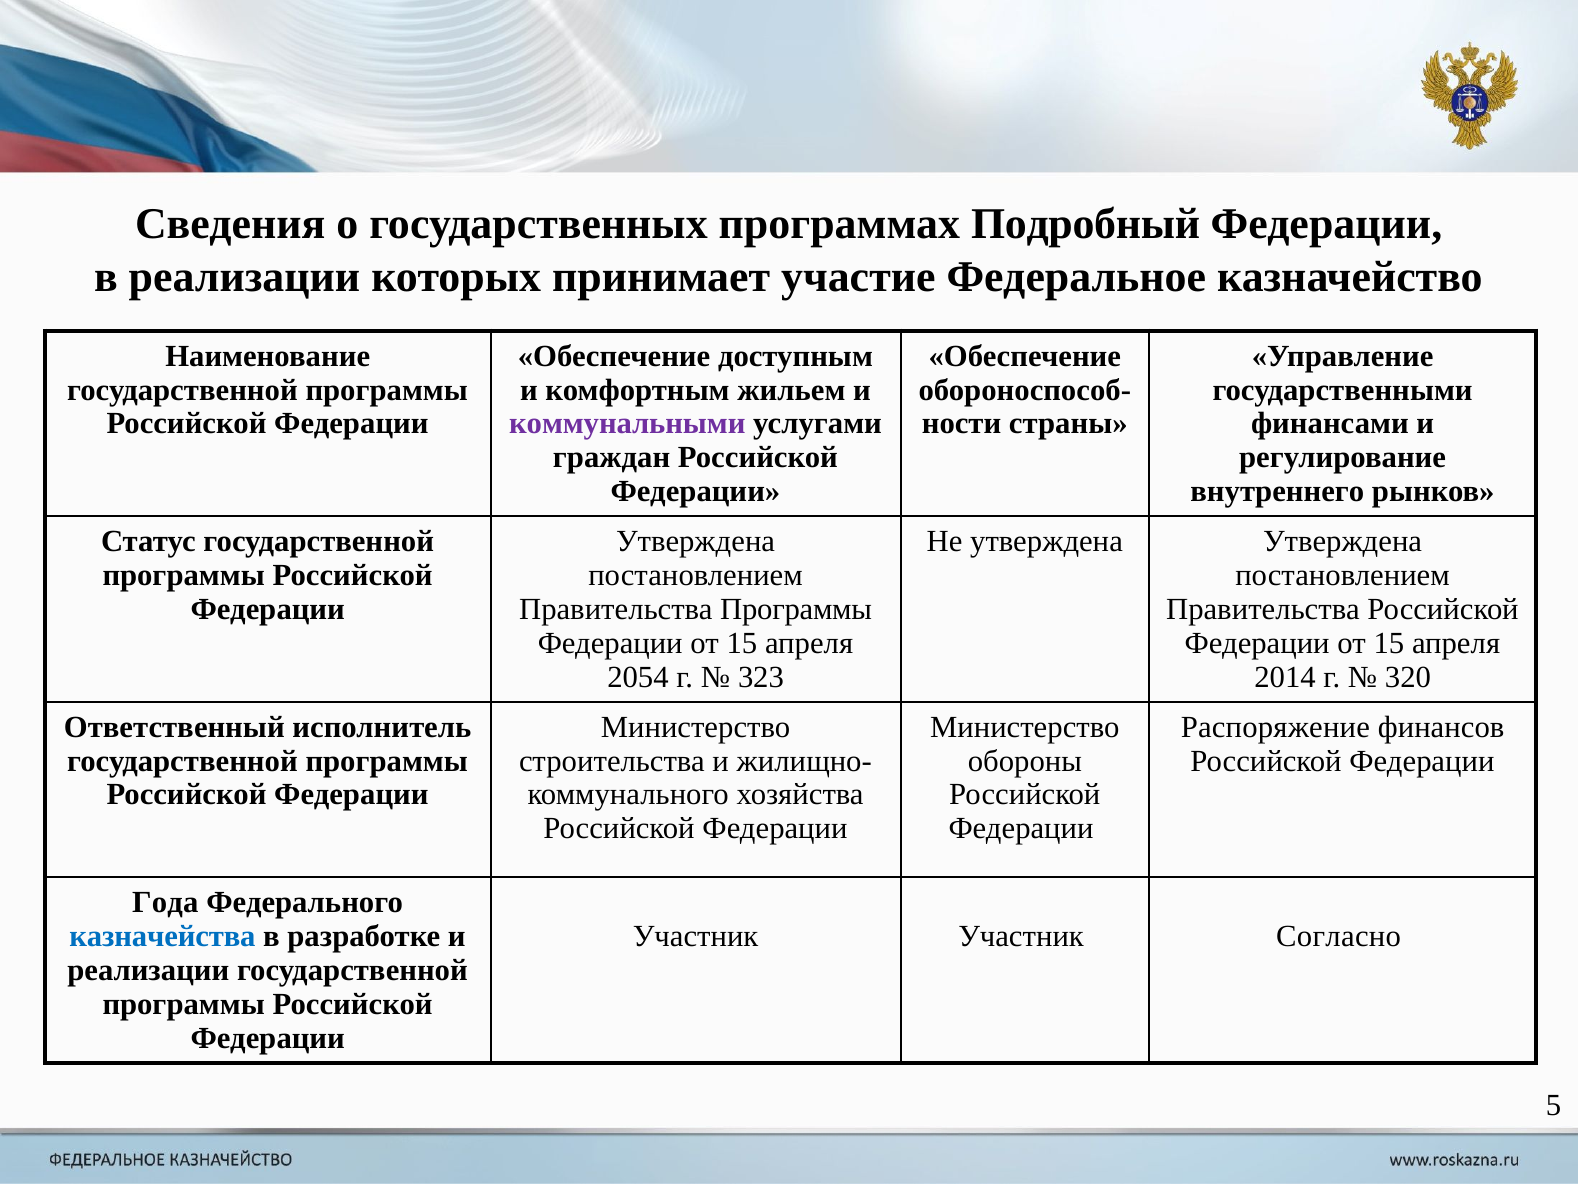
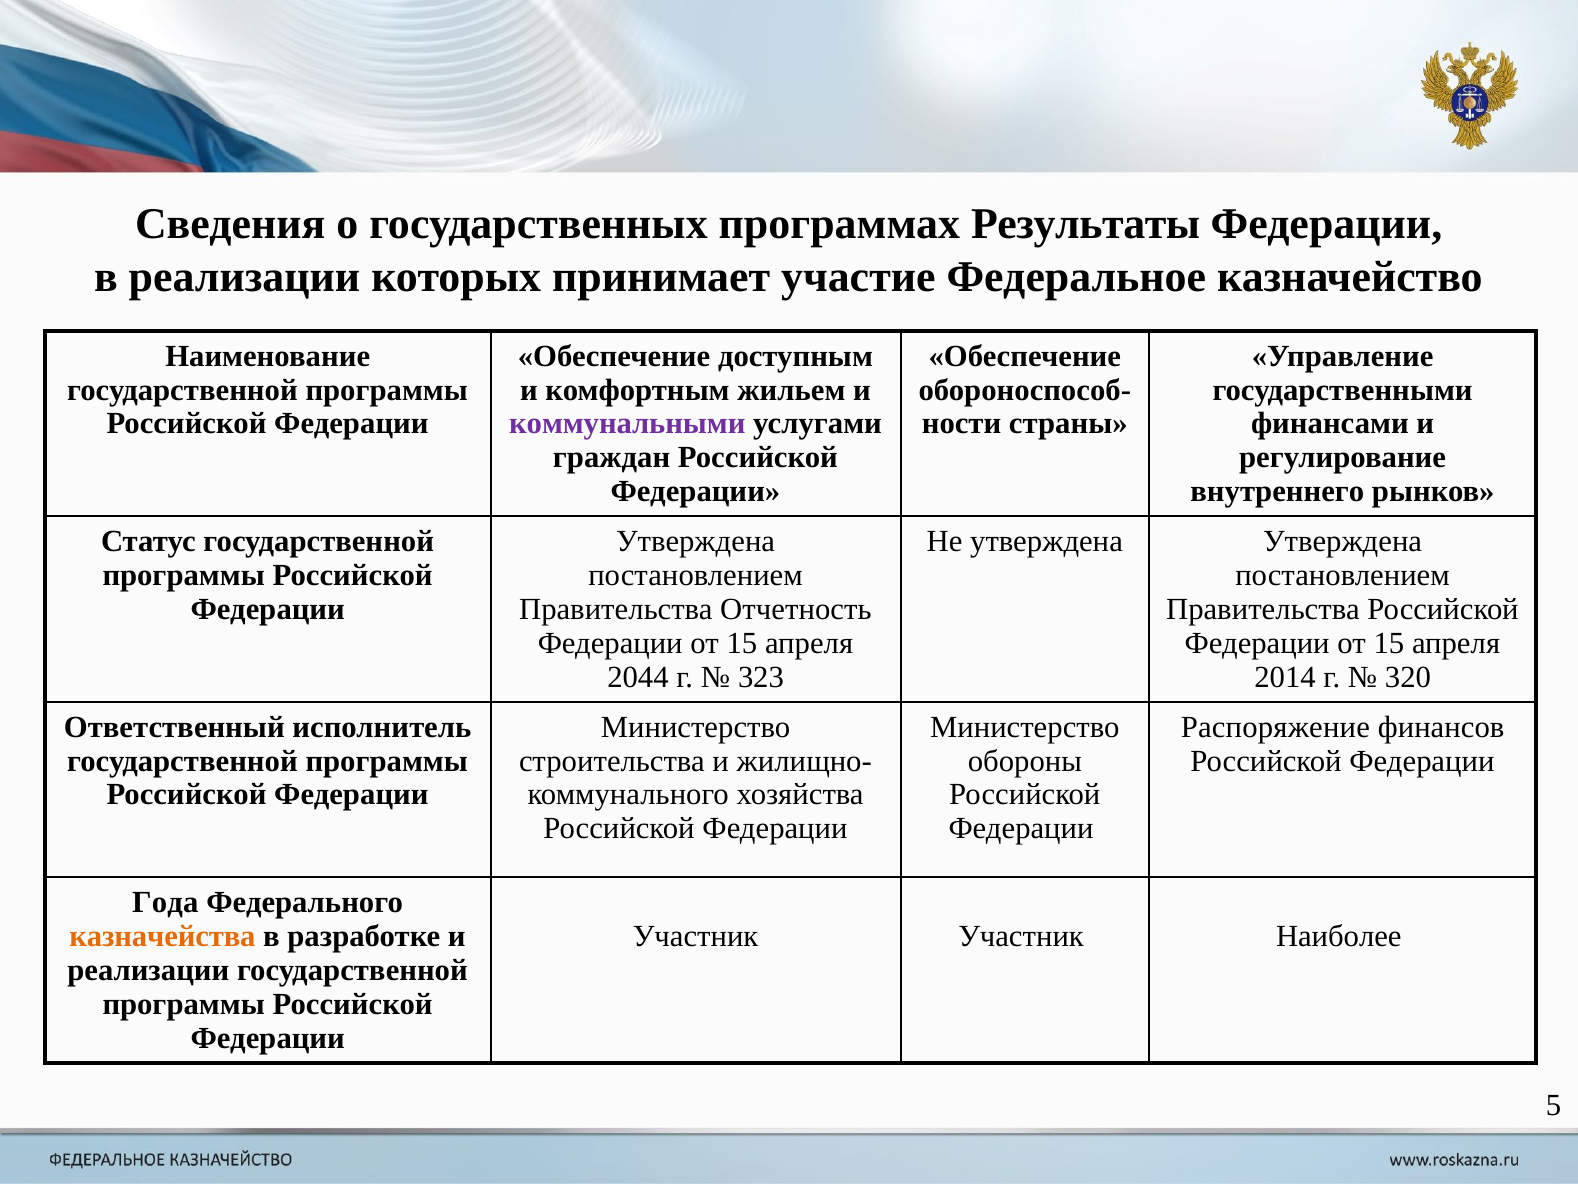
Подробный: Подробный -> Результаты
Правительства Программы: Программы -> Отчетность
2054: 2054 -> 2044
казначейства colour: blue -> orange
Согласно: Согласно -> Наиболее
